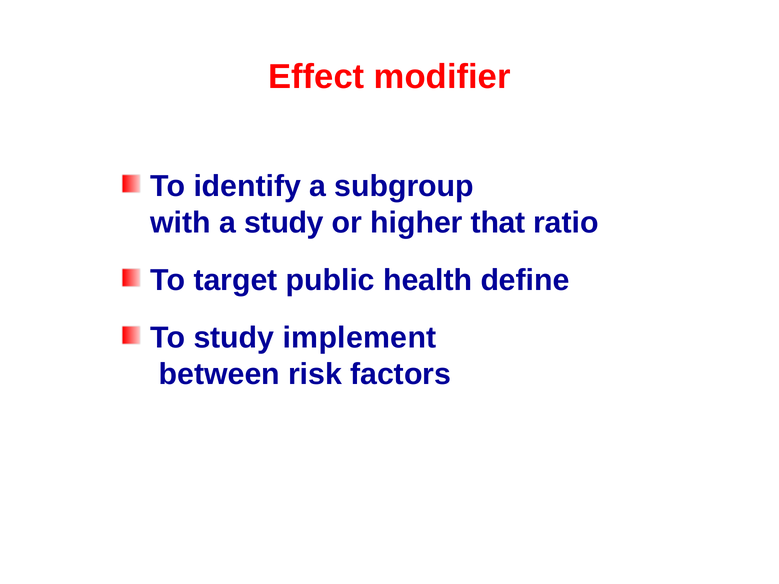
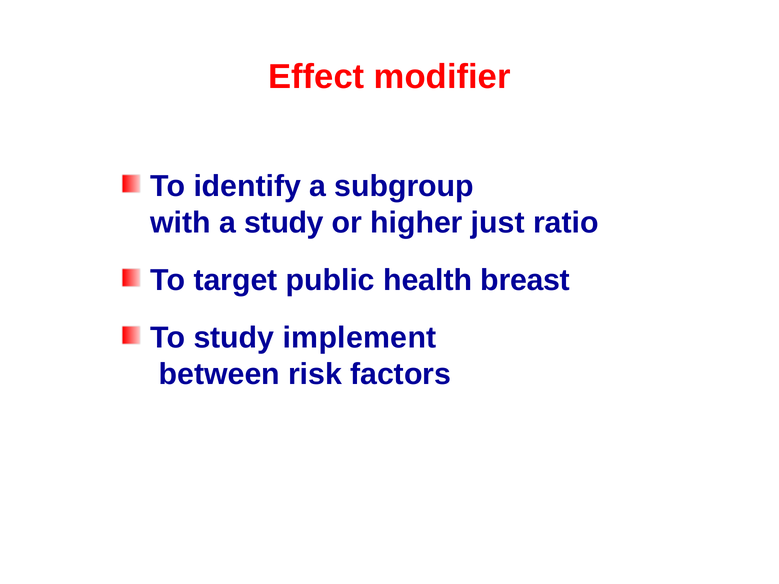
that: that -> just
define: define -> breast
